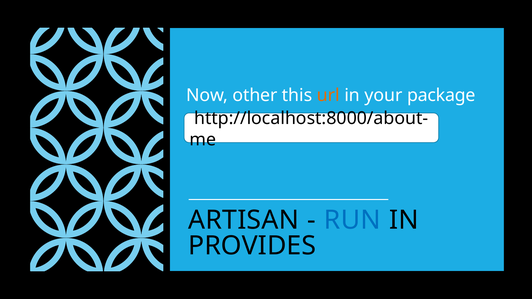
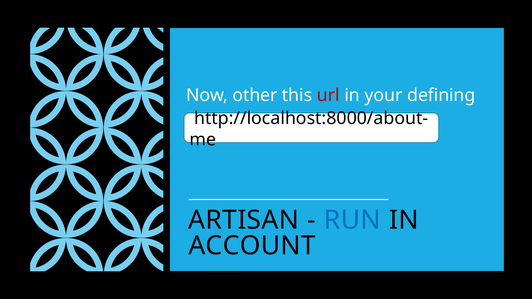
url colour: orange -> red
package: package -> defining
PROVIDES: PROVIDES -> ACCOUNT
